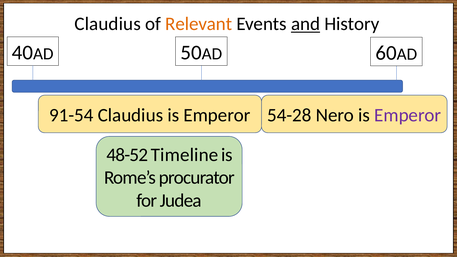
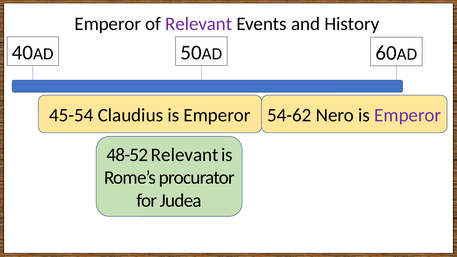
Claudius at (108, 24): Claudius -> Emperor
Relevant at (199, 24) colour: orange -> purple
and underline: present -> none
91-54: 91-54 -> 45-54
54-28: 54-28 -> 54-62
48-52 Timeline: Timeline -> Relevant
